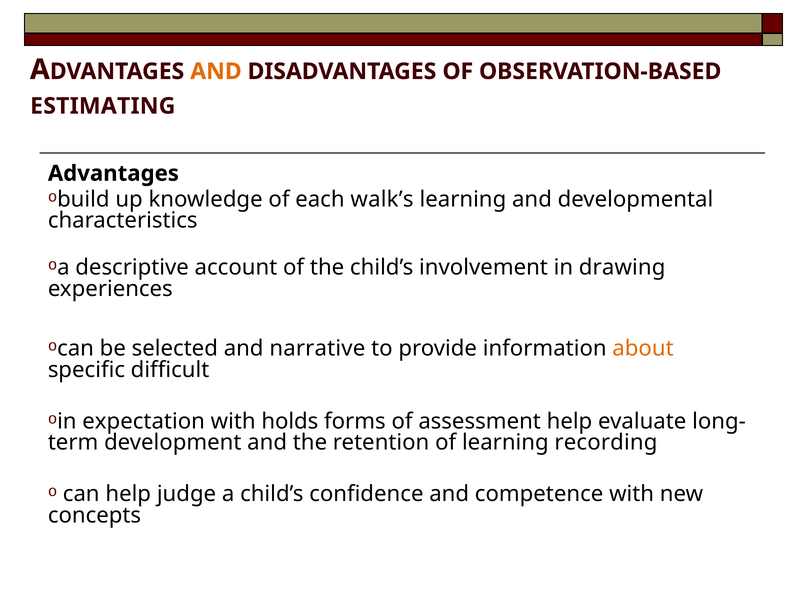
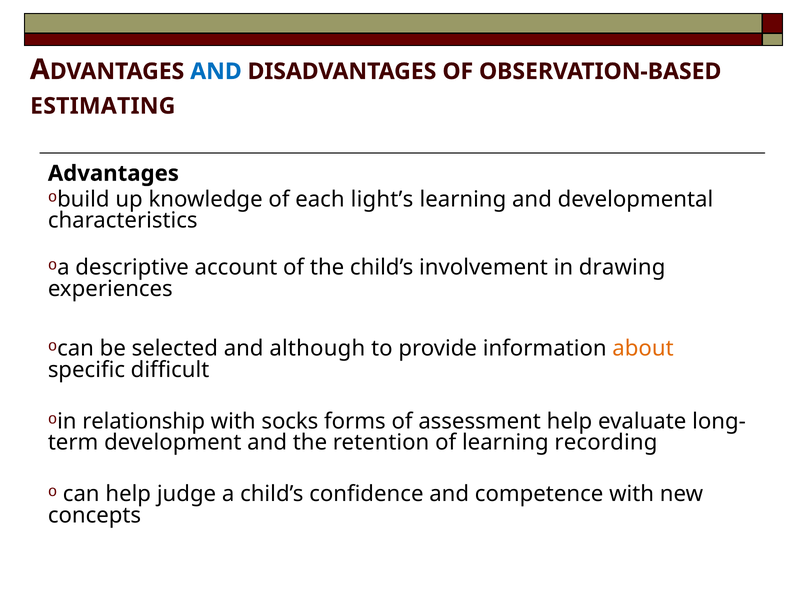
AND at (216, 71) colour: orange -> blue
walk’s: walk’s -> light’s
narrative: narrative -> although
expectation: expectation -> relationship
holds: holds -> socks
